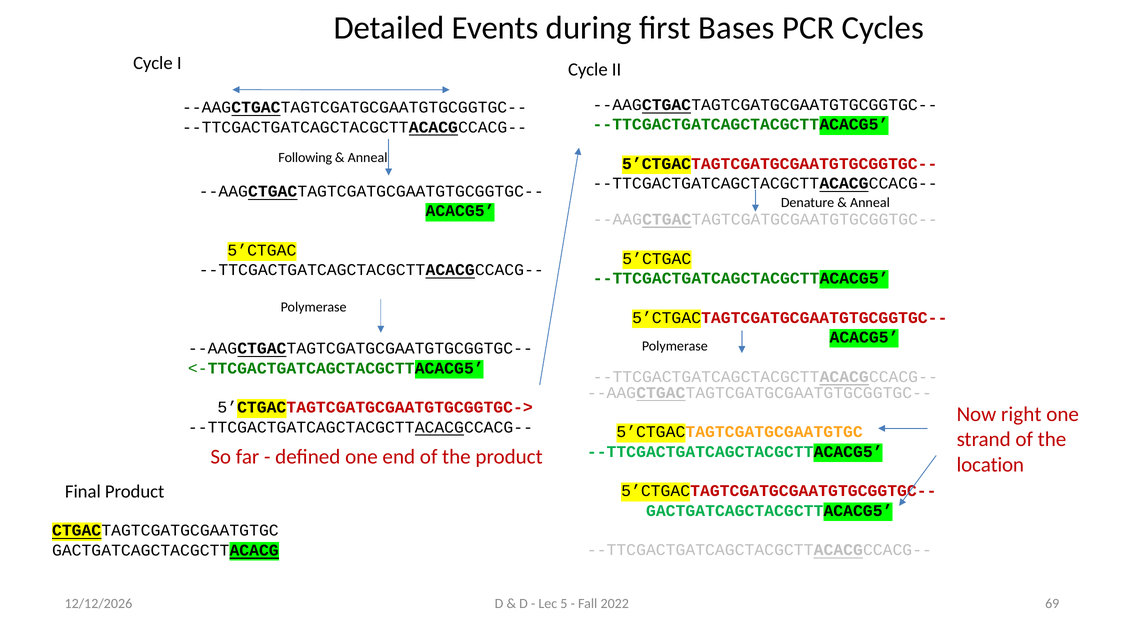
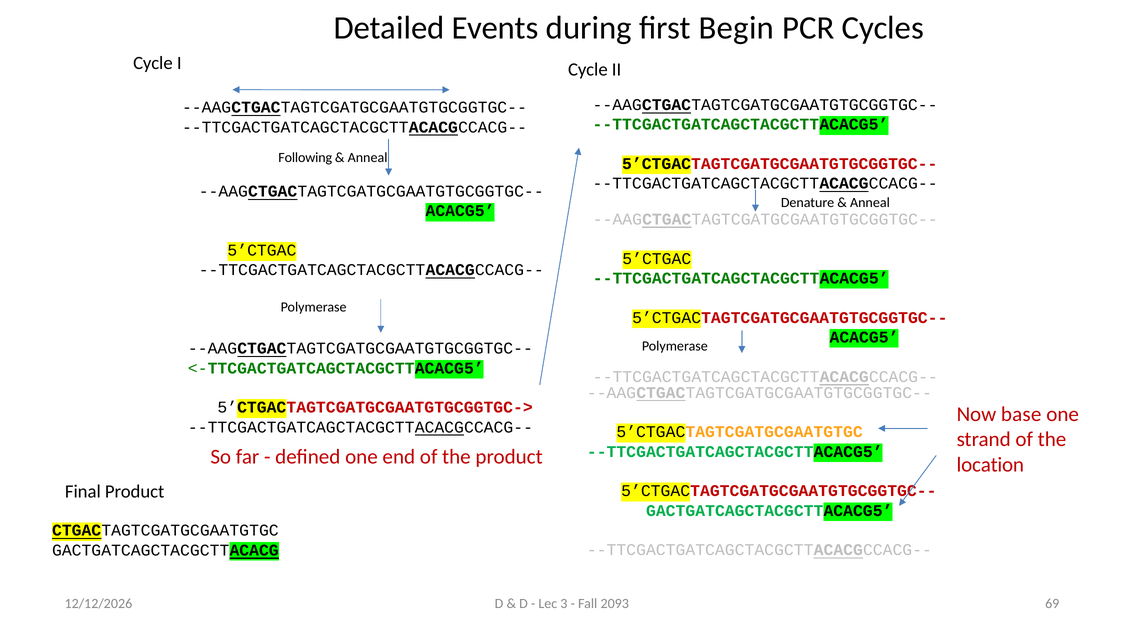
Bases: Bases -> Begin
right: right -> base
5: 5 -> 3
2022: 2022 -> 2093
